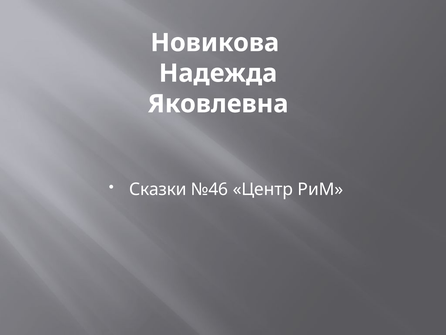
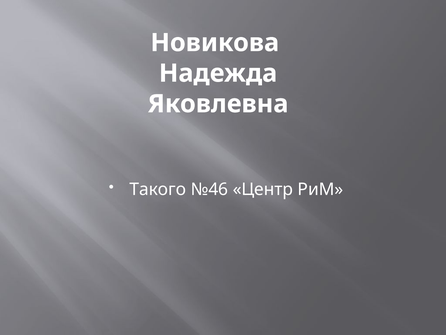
Сказки: Сказки -> Такого
